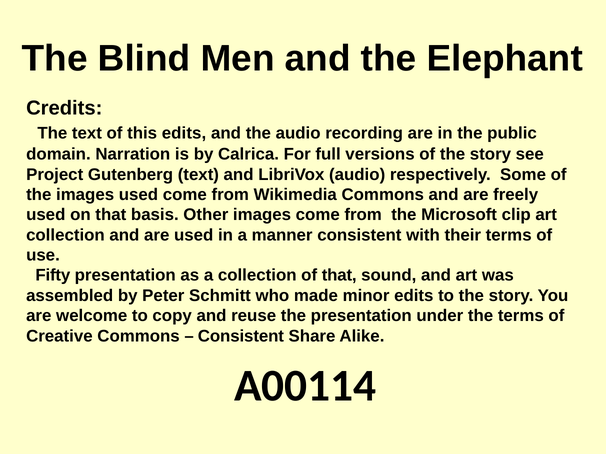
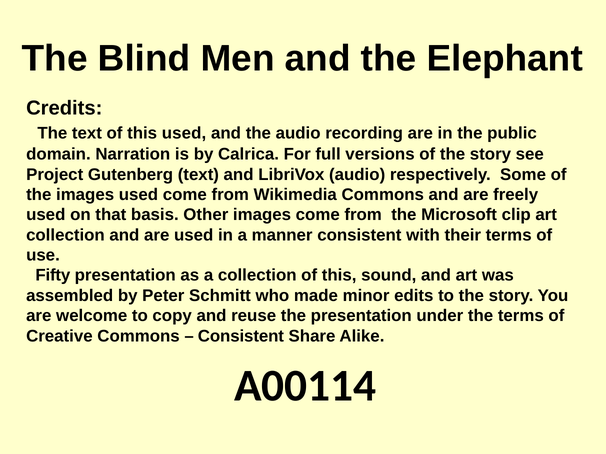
this edits: edits -> used
collection of that: that -> this
